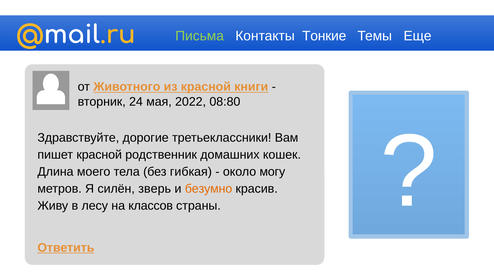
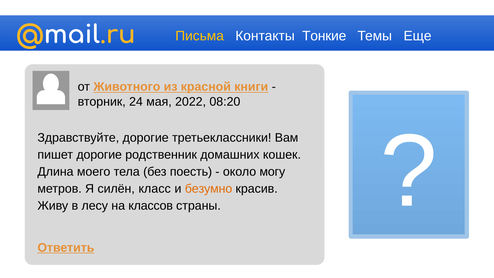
Письма colour: light green -> yellow
08:80: 08:80 -> 08:20
пишет красной: красной -> дорогие
гибкая: гибкая -> поесть
зверь: зверь -> класс
